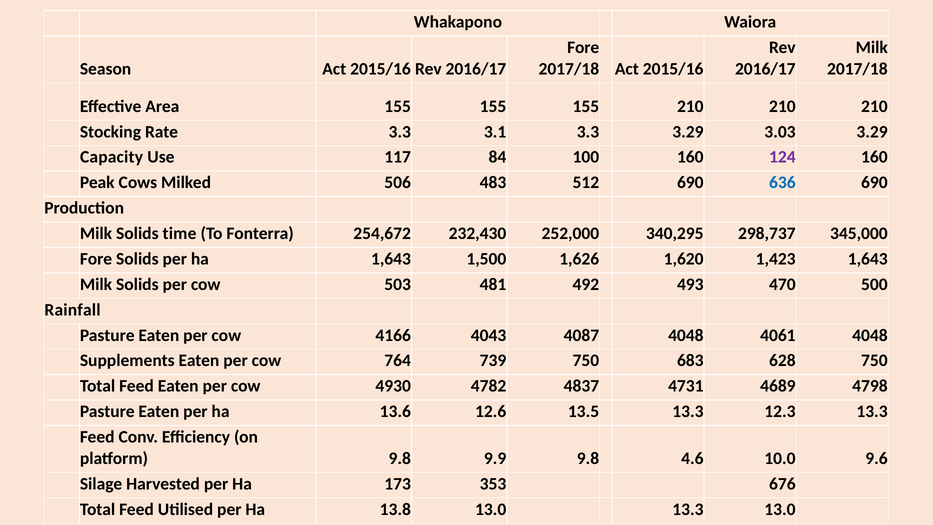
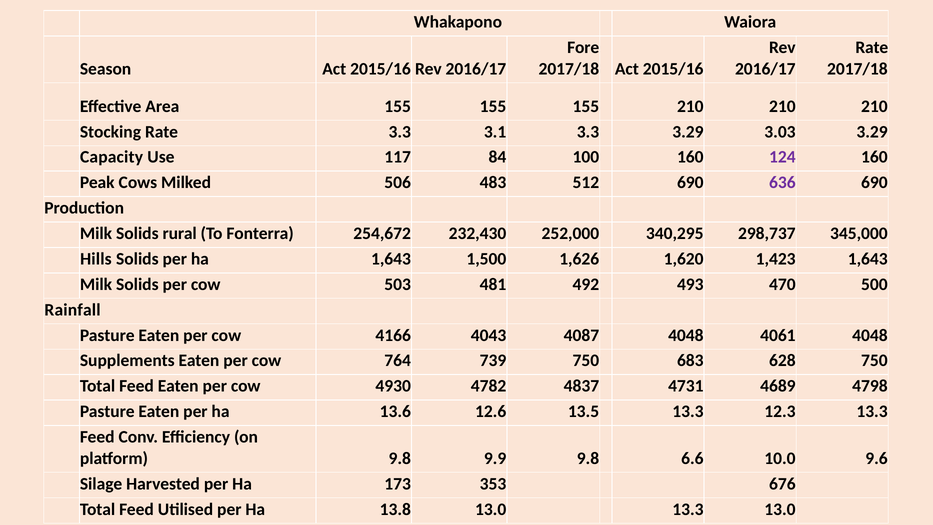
Milk at (872, 47): Milk -> Rate
636 colour: blue -> purple
time: time -> rural
Fore at (96, 259): Fore -> Hills
4.6: 4.6 -> 6.6
